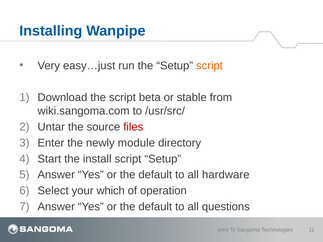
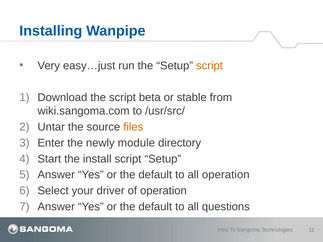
files colour: red -> orange
all hardware: hardware -> operation
which: which -> driver
